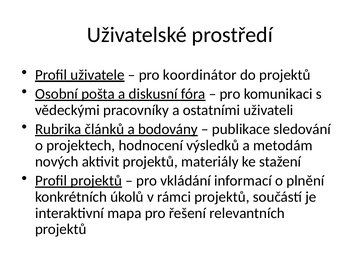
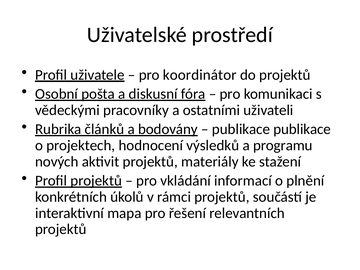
publikace sledování: sledování -> publikace
metodám: metodám -> programu
